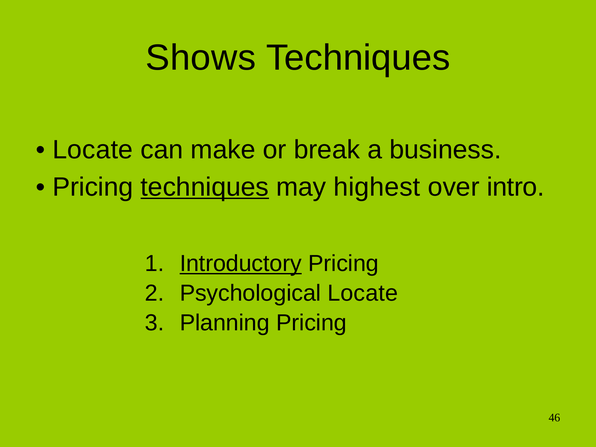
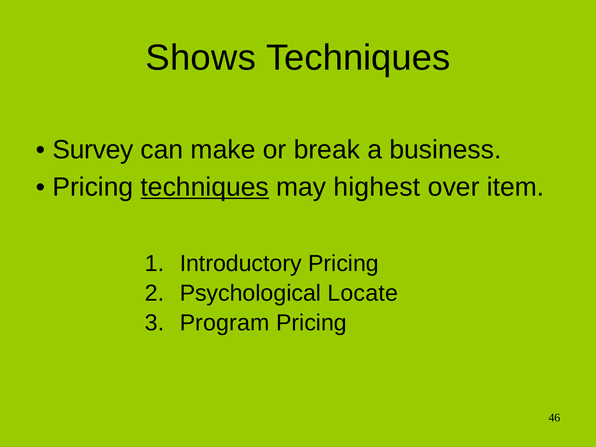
Locate at (93, 150): Locate -> Survey
intro: intro -> item
Introductory underline: present -> none
Planning: Planning -> Program
